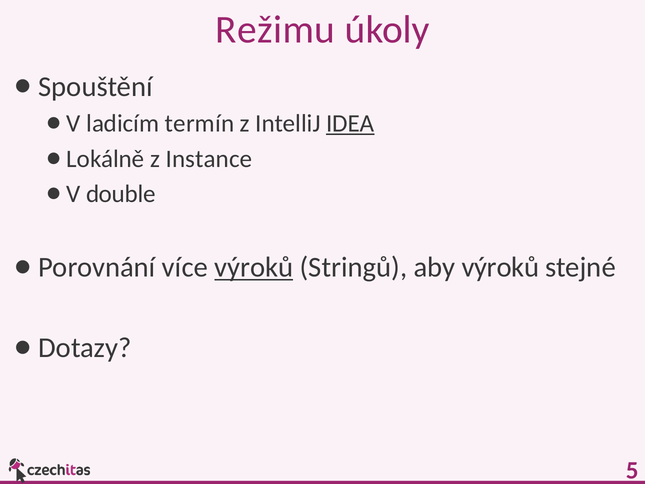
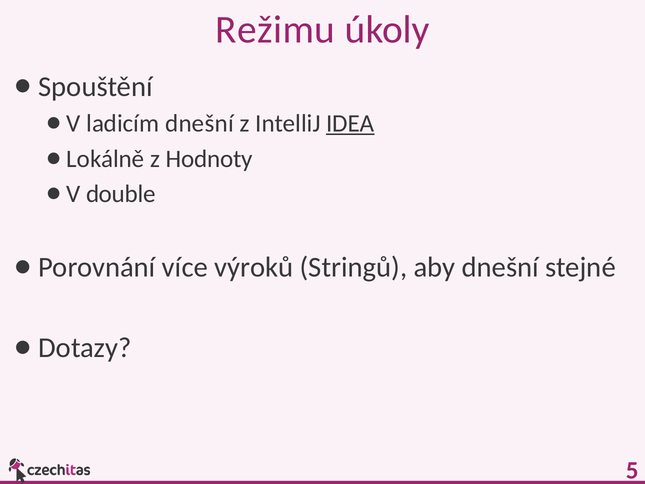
ladicím termín: termín -> dnešní
Instance: Instance -> Hodnoty
výroků at (254, 267) underline: present -> none
aby výroků: výroků -> dnešní
